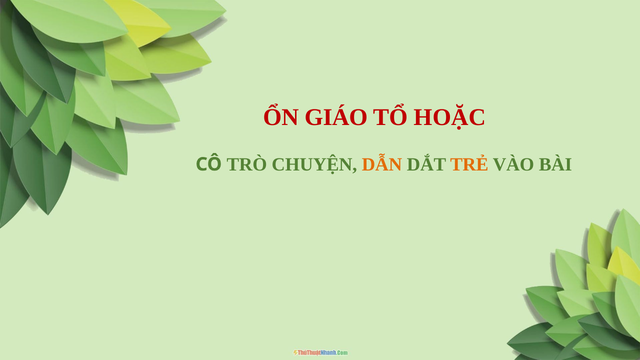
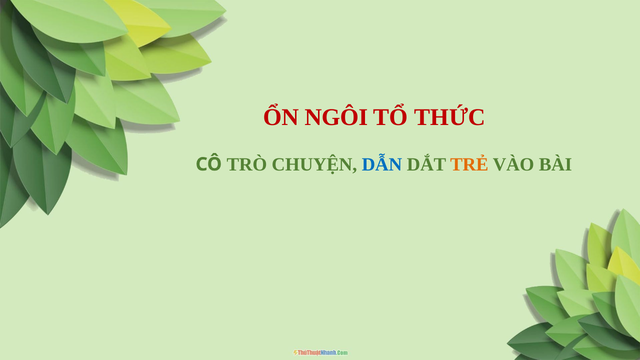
GIÁO: GIÁO -> NGÔI
HOẶC: HOẶC -> THỨC
DẪN colour: orange -> blue
